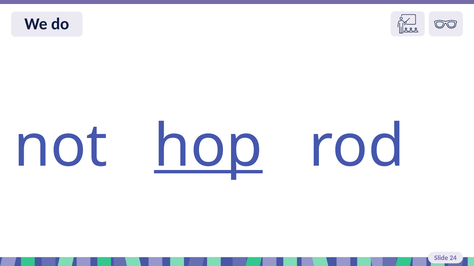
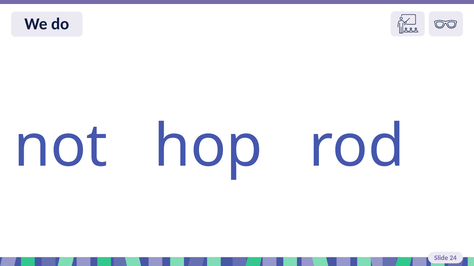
hop underline: present -> none
